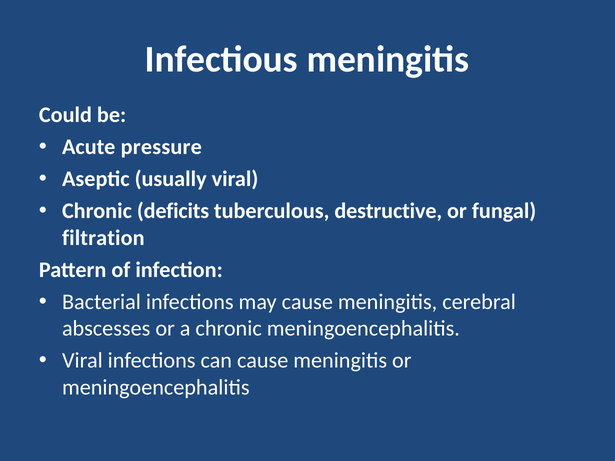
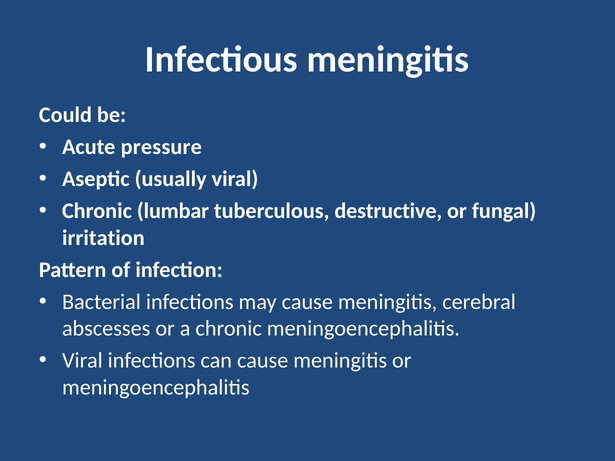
deficits: deficits -> lumbar
filtration: filtration -> irritation
